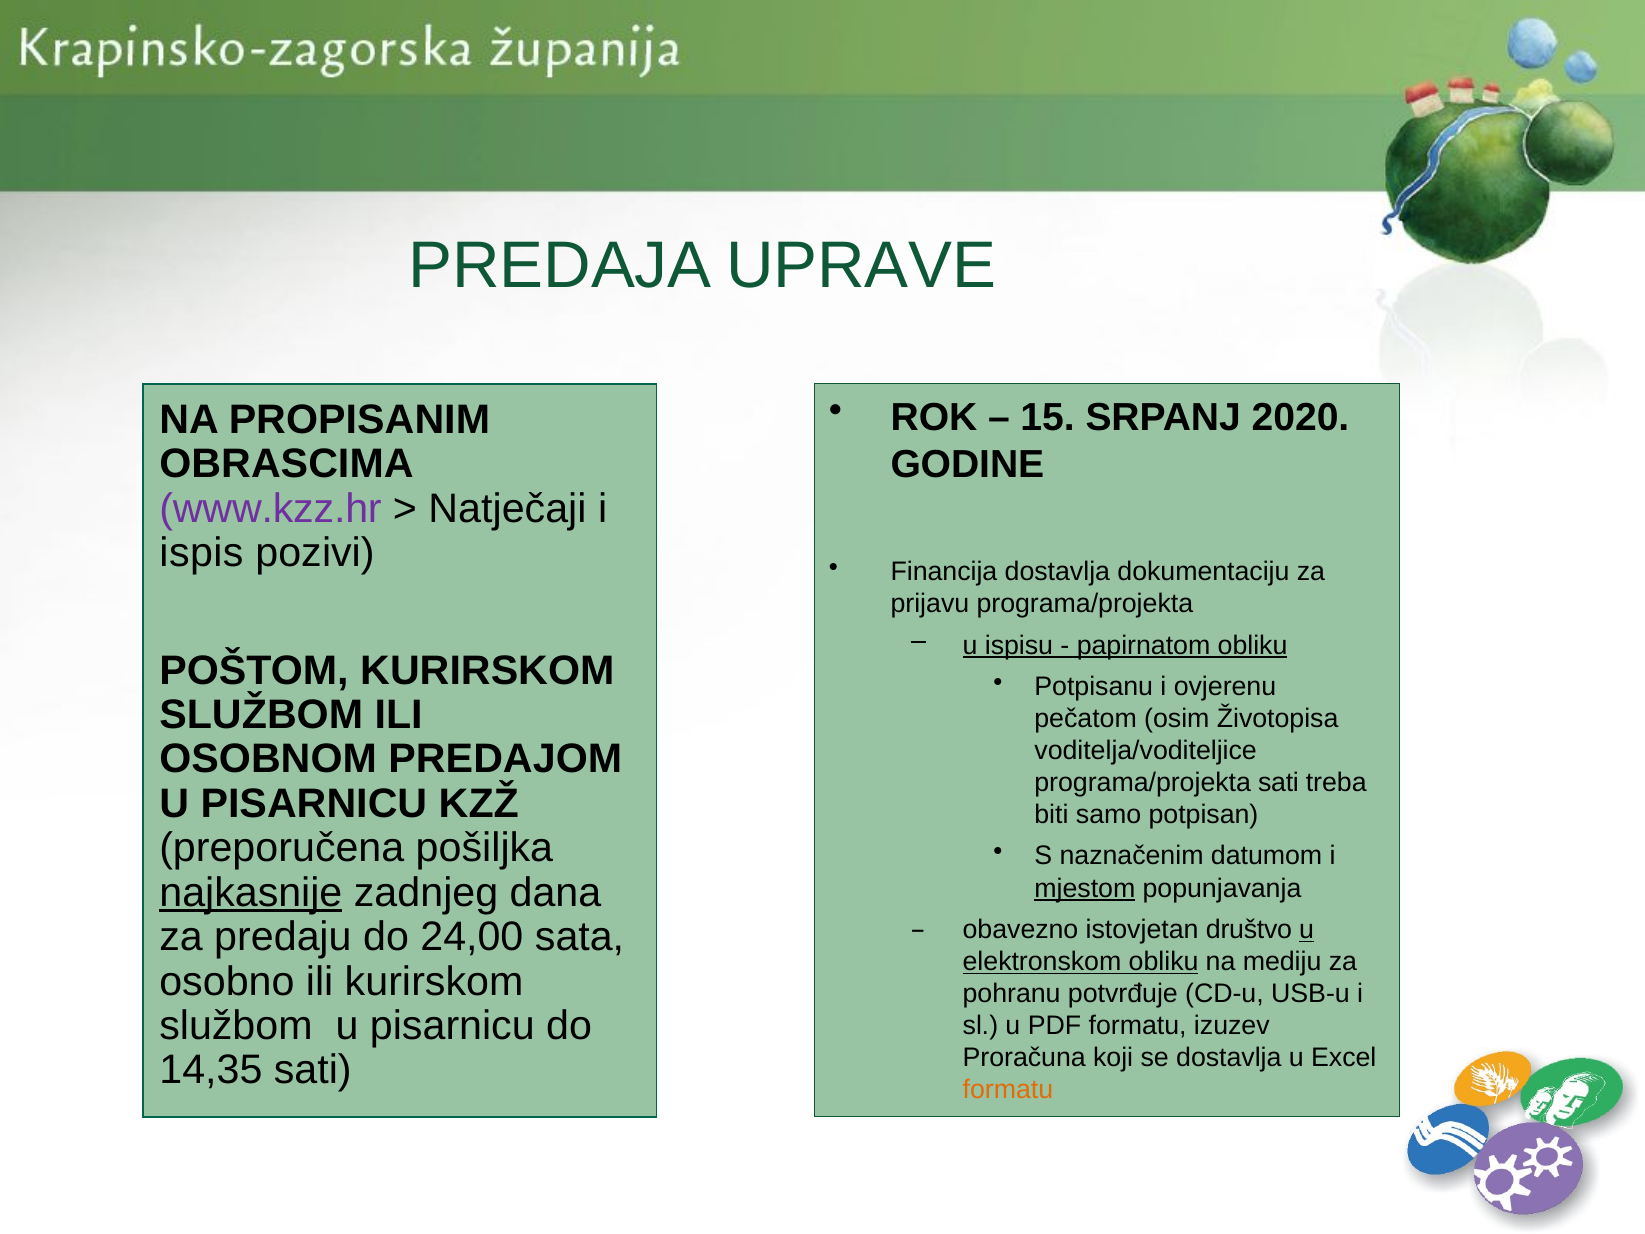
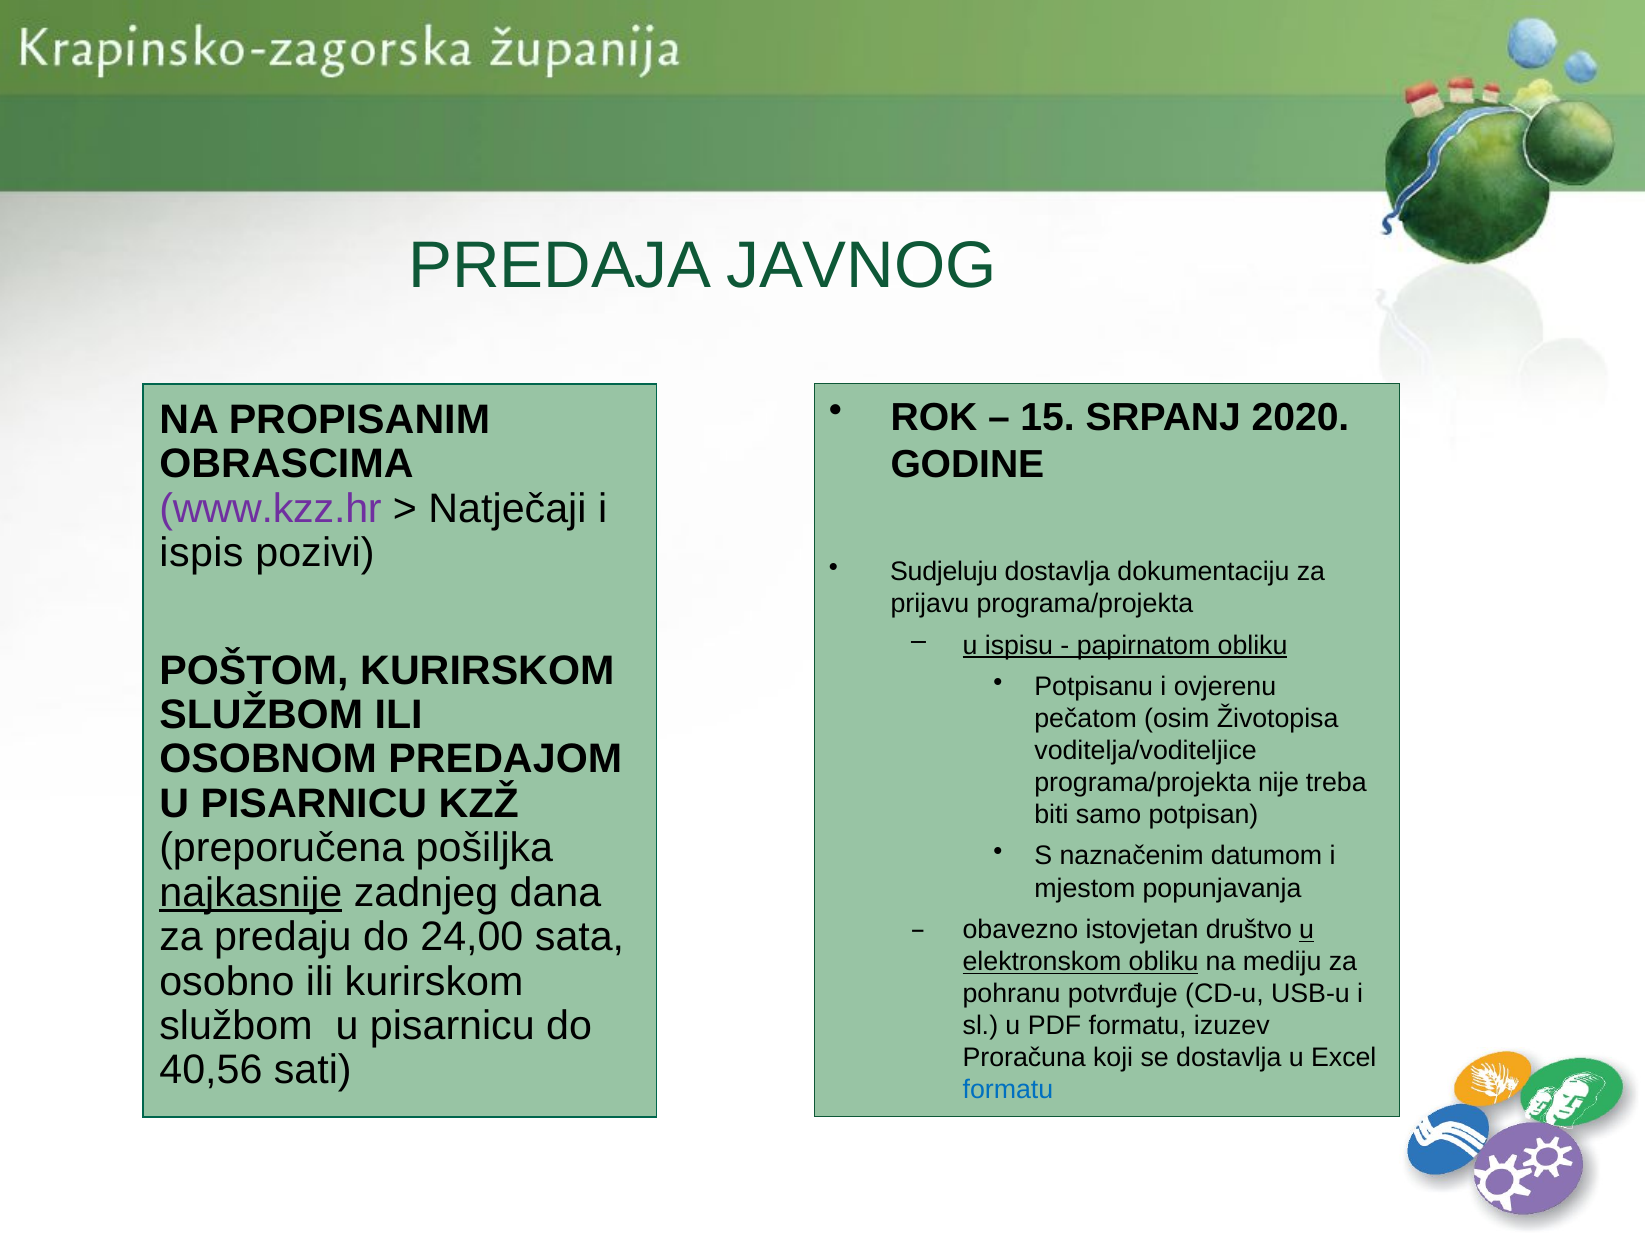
UPRAVE: UPRAVE -> JAVNOG
Financija: Financija -> Sudjeluju
programa/projekta sati: sati -> nije
mjestom underline: present -> none
14,35: 14,35 -> 40,56
formatu at (1008, 1090) colour: orange -> blue
